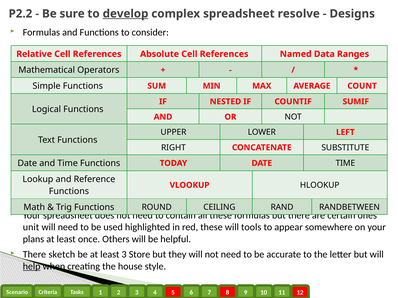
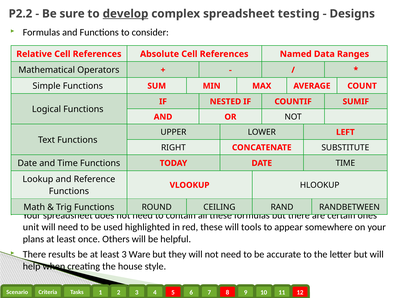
resolve: resolve -> testing
sketch: sketch -> results
Store: Store -> Ware
help underline: present -> none
